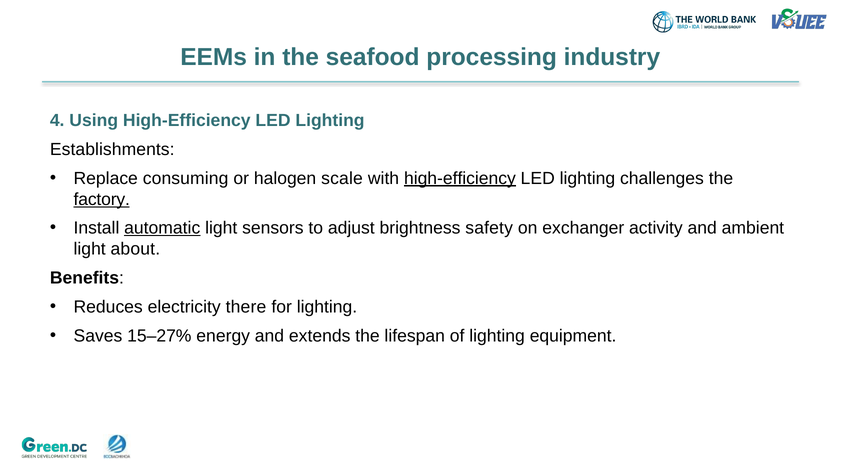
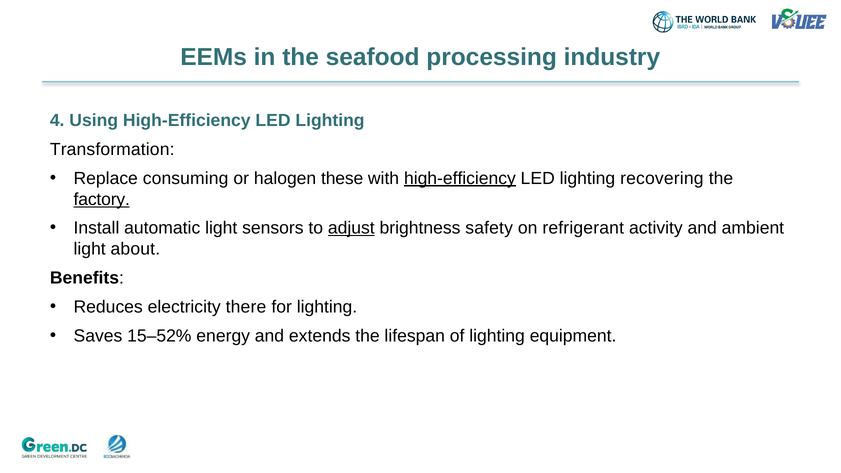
Establishments: Establishments -> Transformation
scale: scale -> these
challenges: challenges -> recovering
automatic underline: present -> none
adjust underline: none -> present
exchanger: exchanger -> refrigerant
15–27%: 15–27% -> 15–52%
